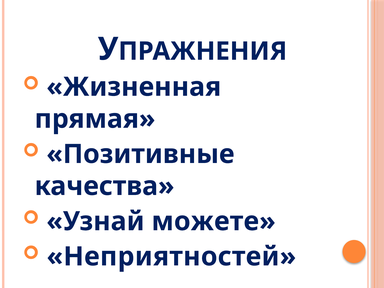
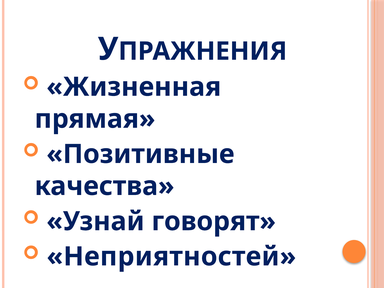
можете: можете -> говорят
